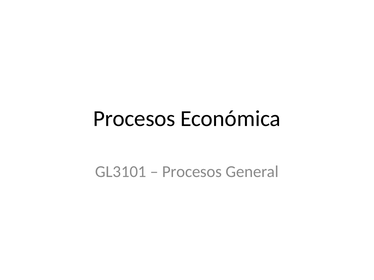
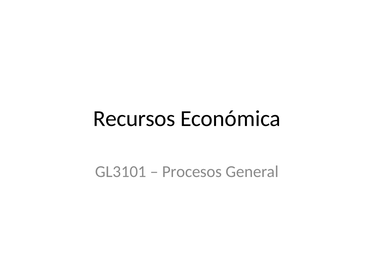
Procesos at (134, 119): Procesos -> Recursos
